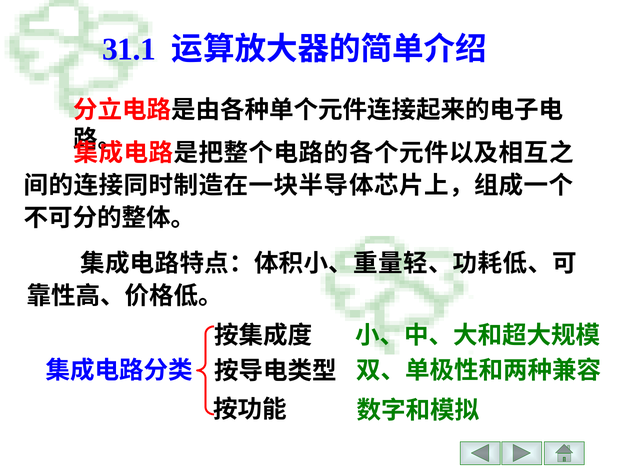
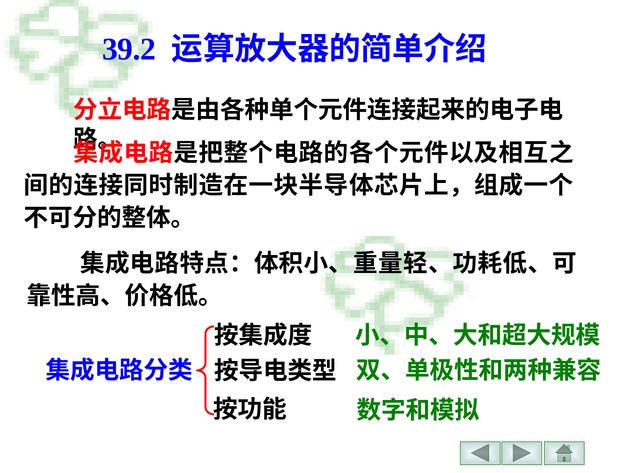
31.1: 31.1 -> 39.2
